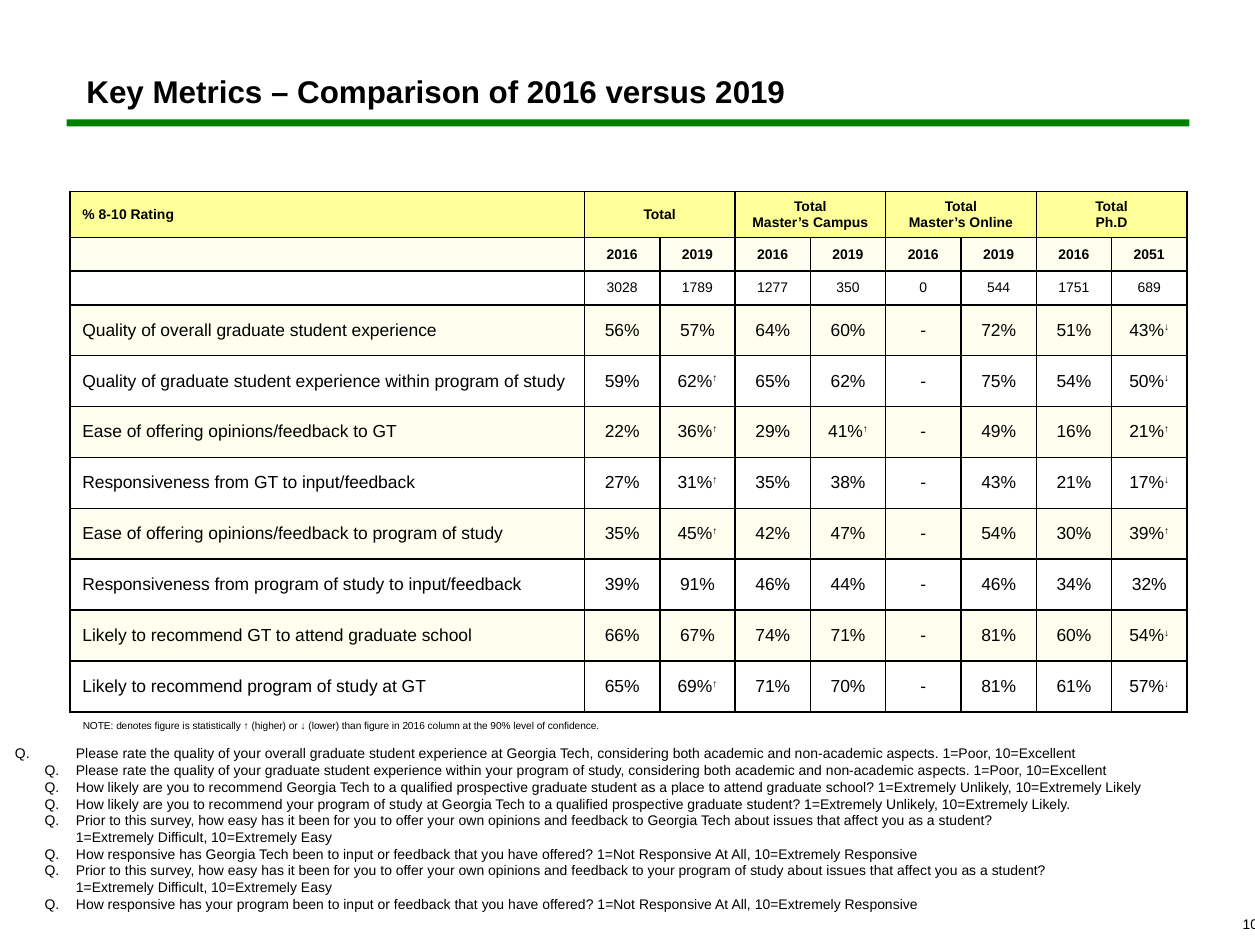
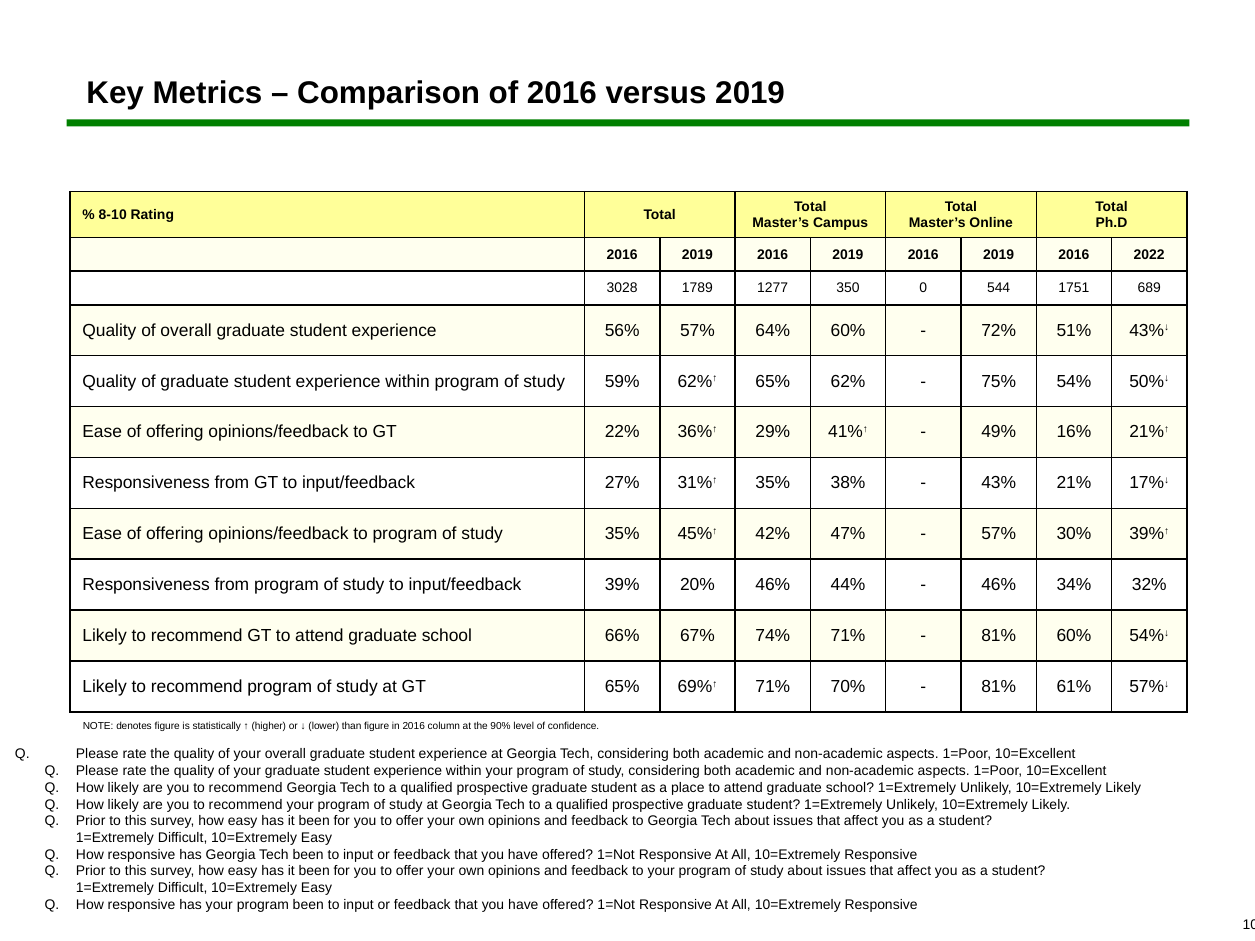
2051: 2051 -> 2022
54% at (999, 534): 54% -> 57%
91%: 91% -> 20%
